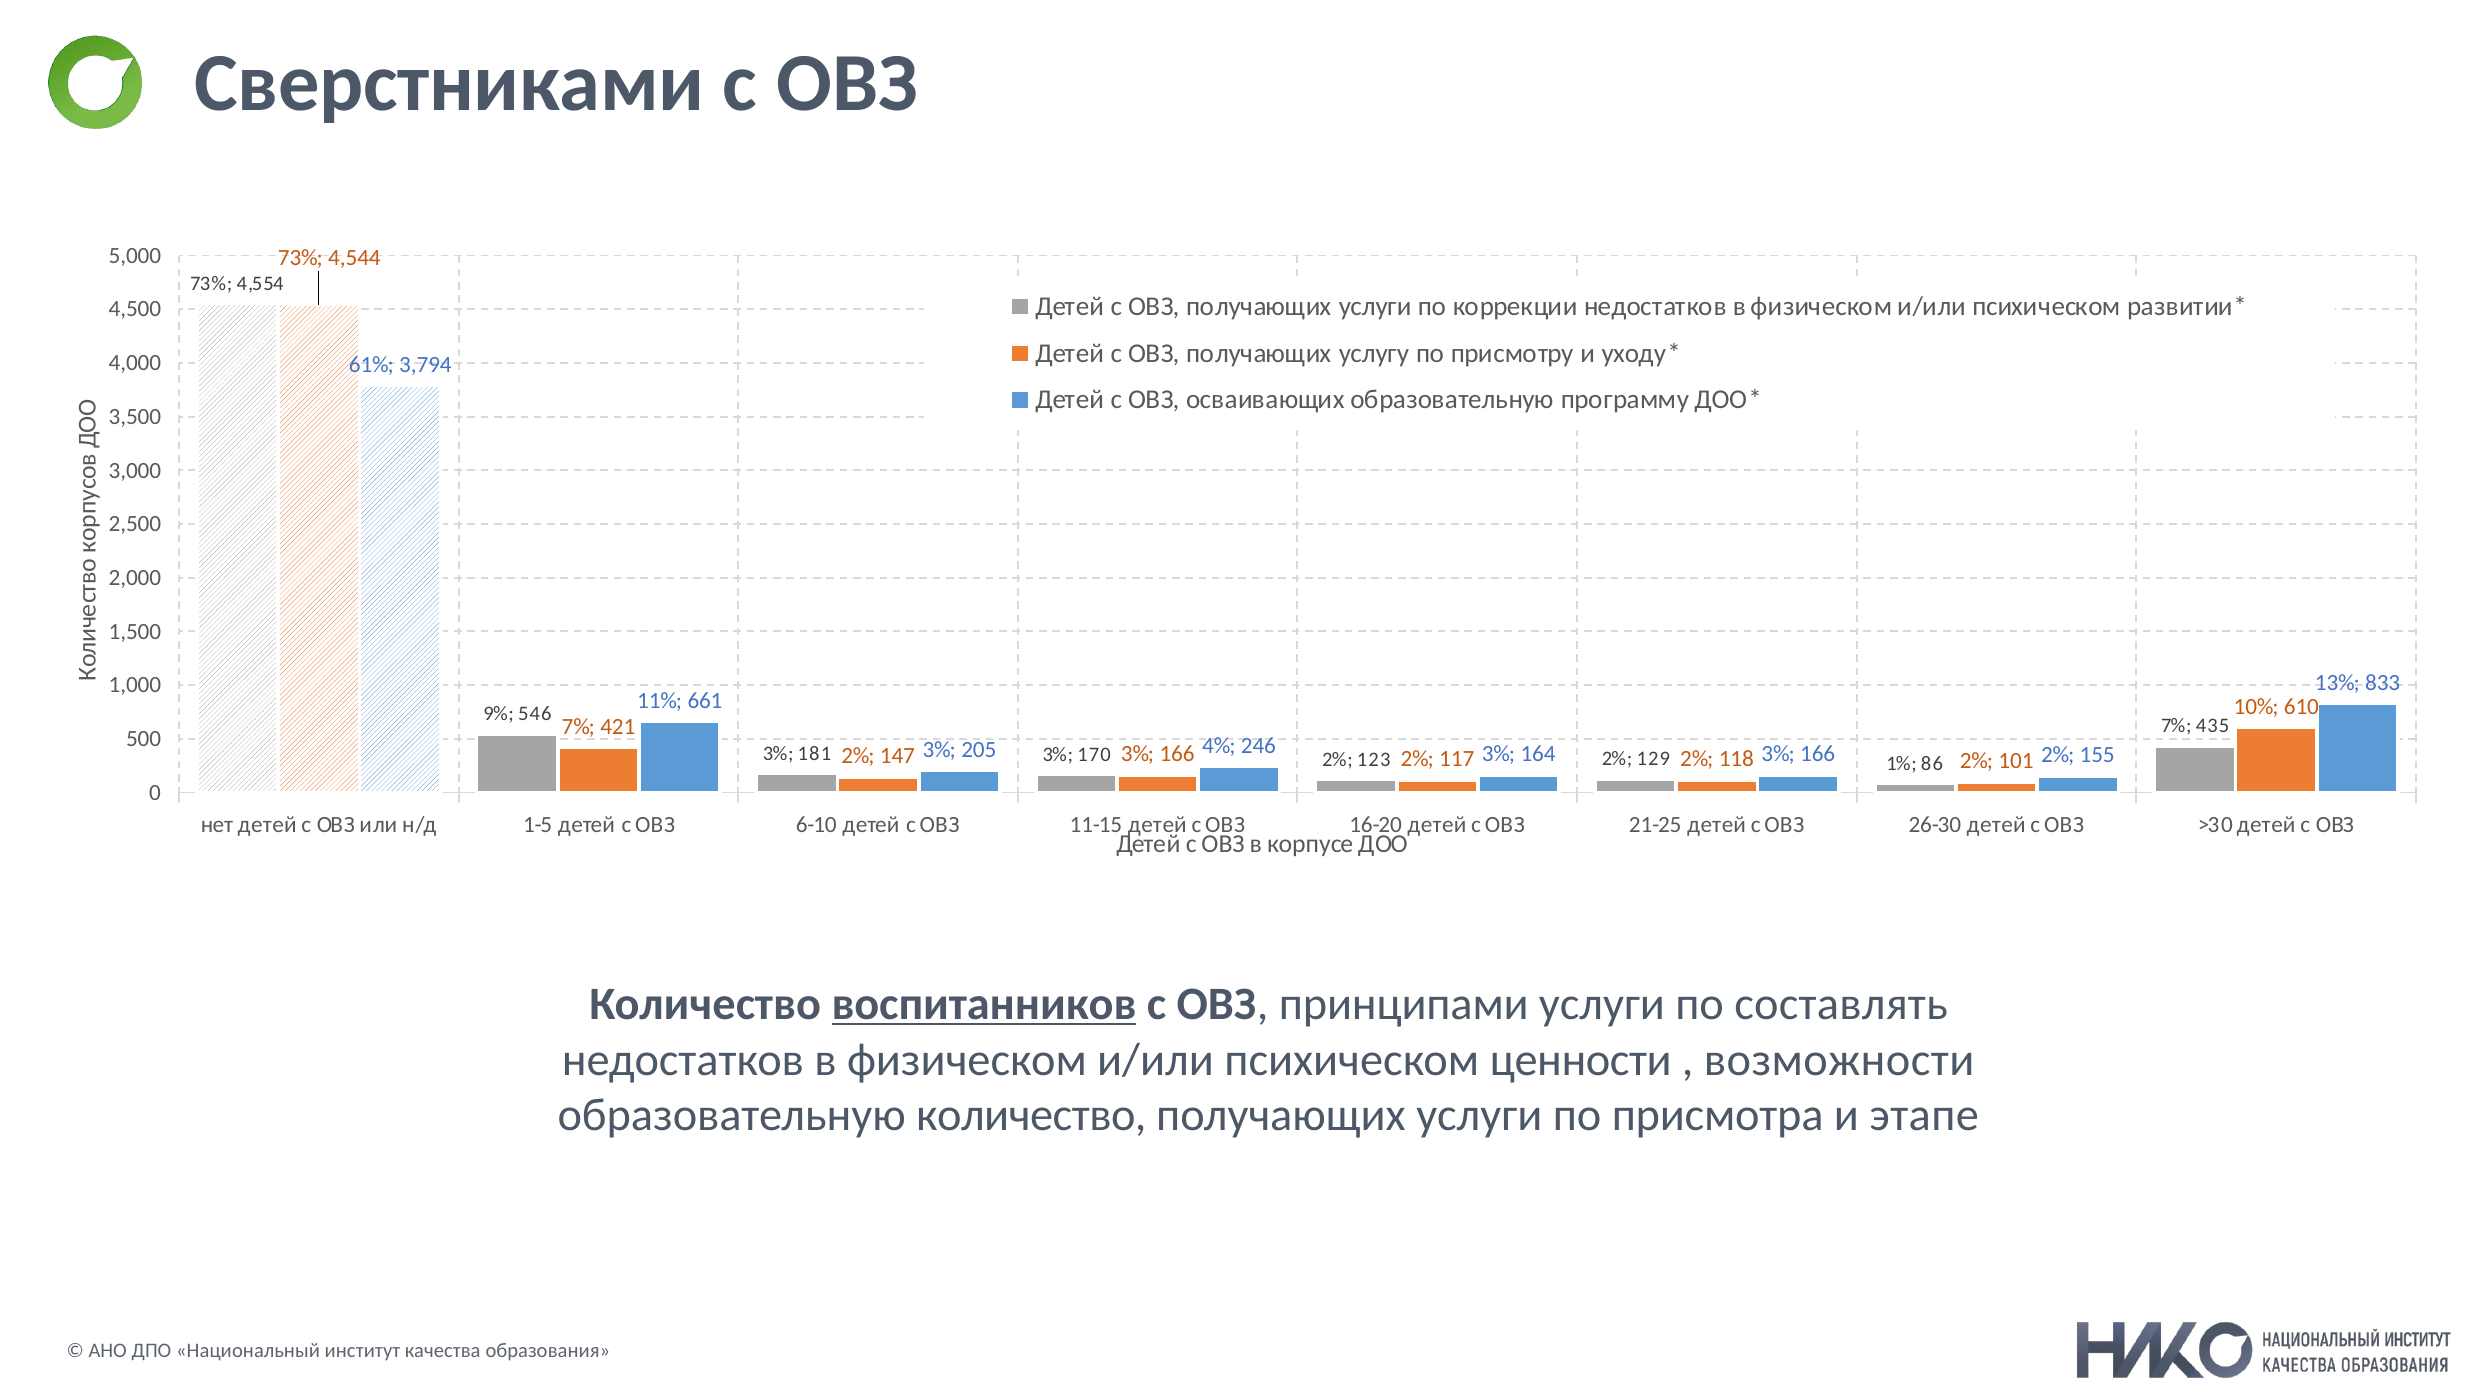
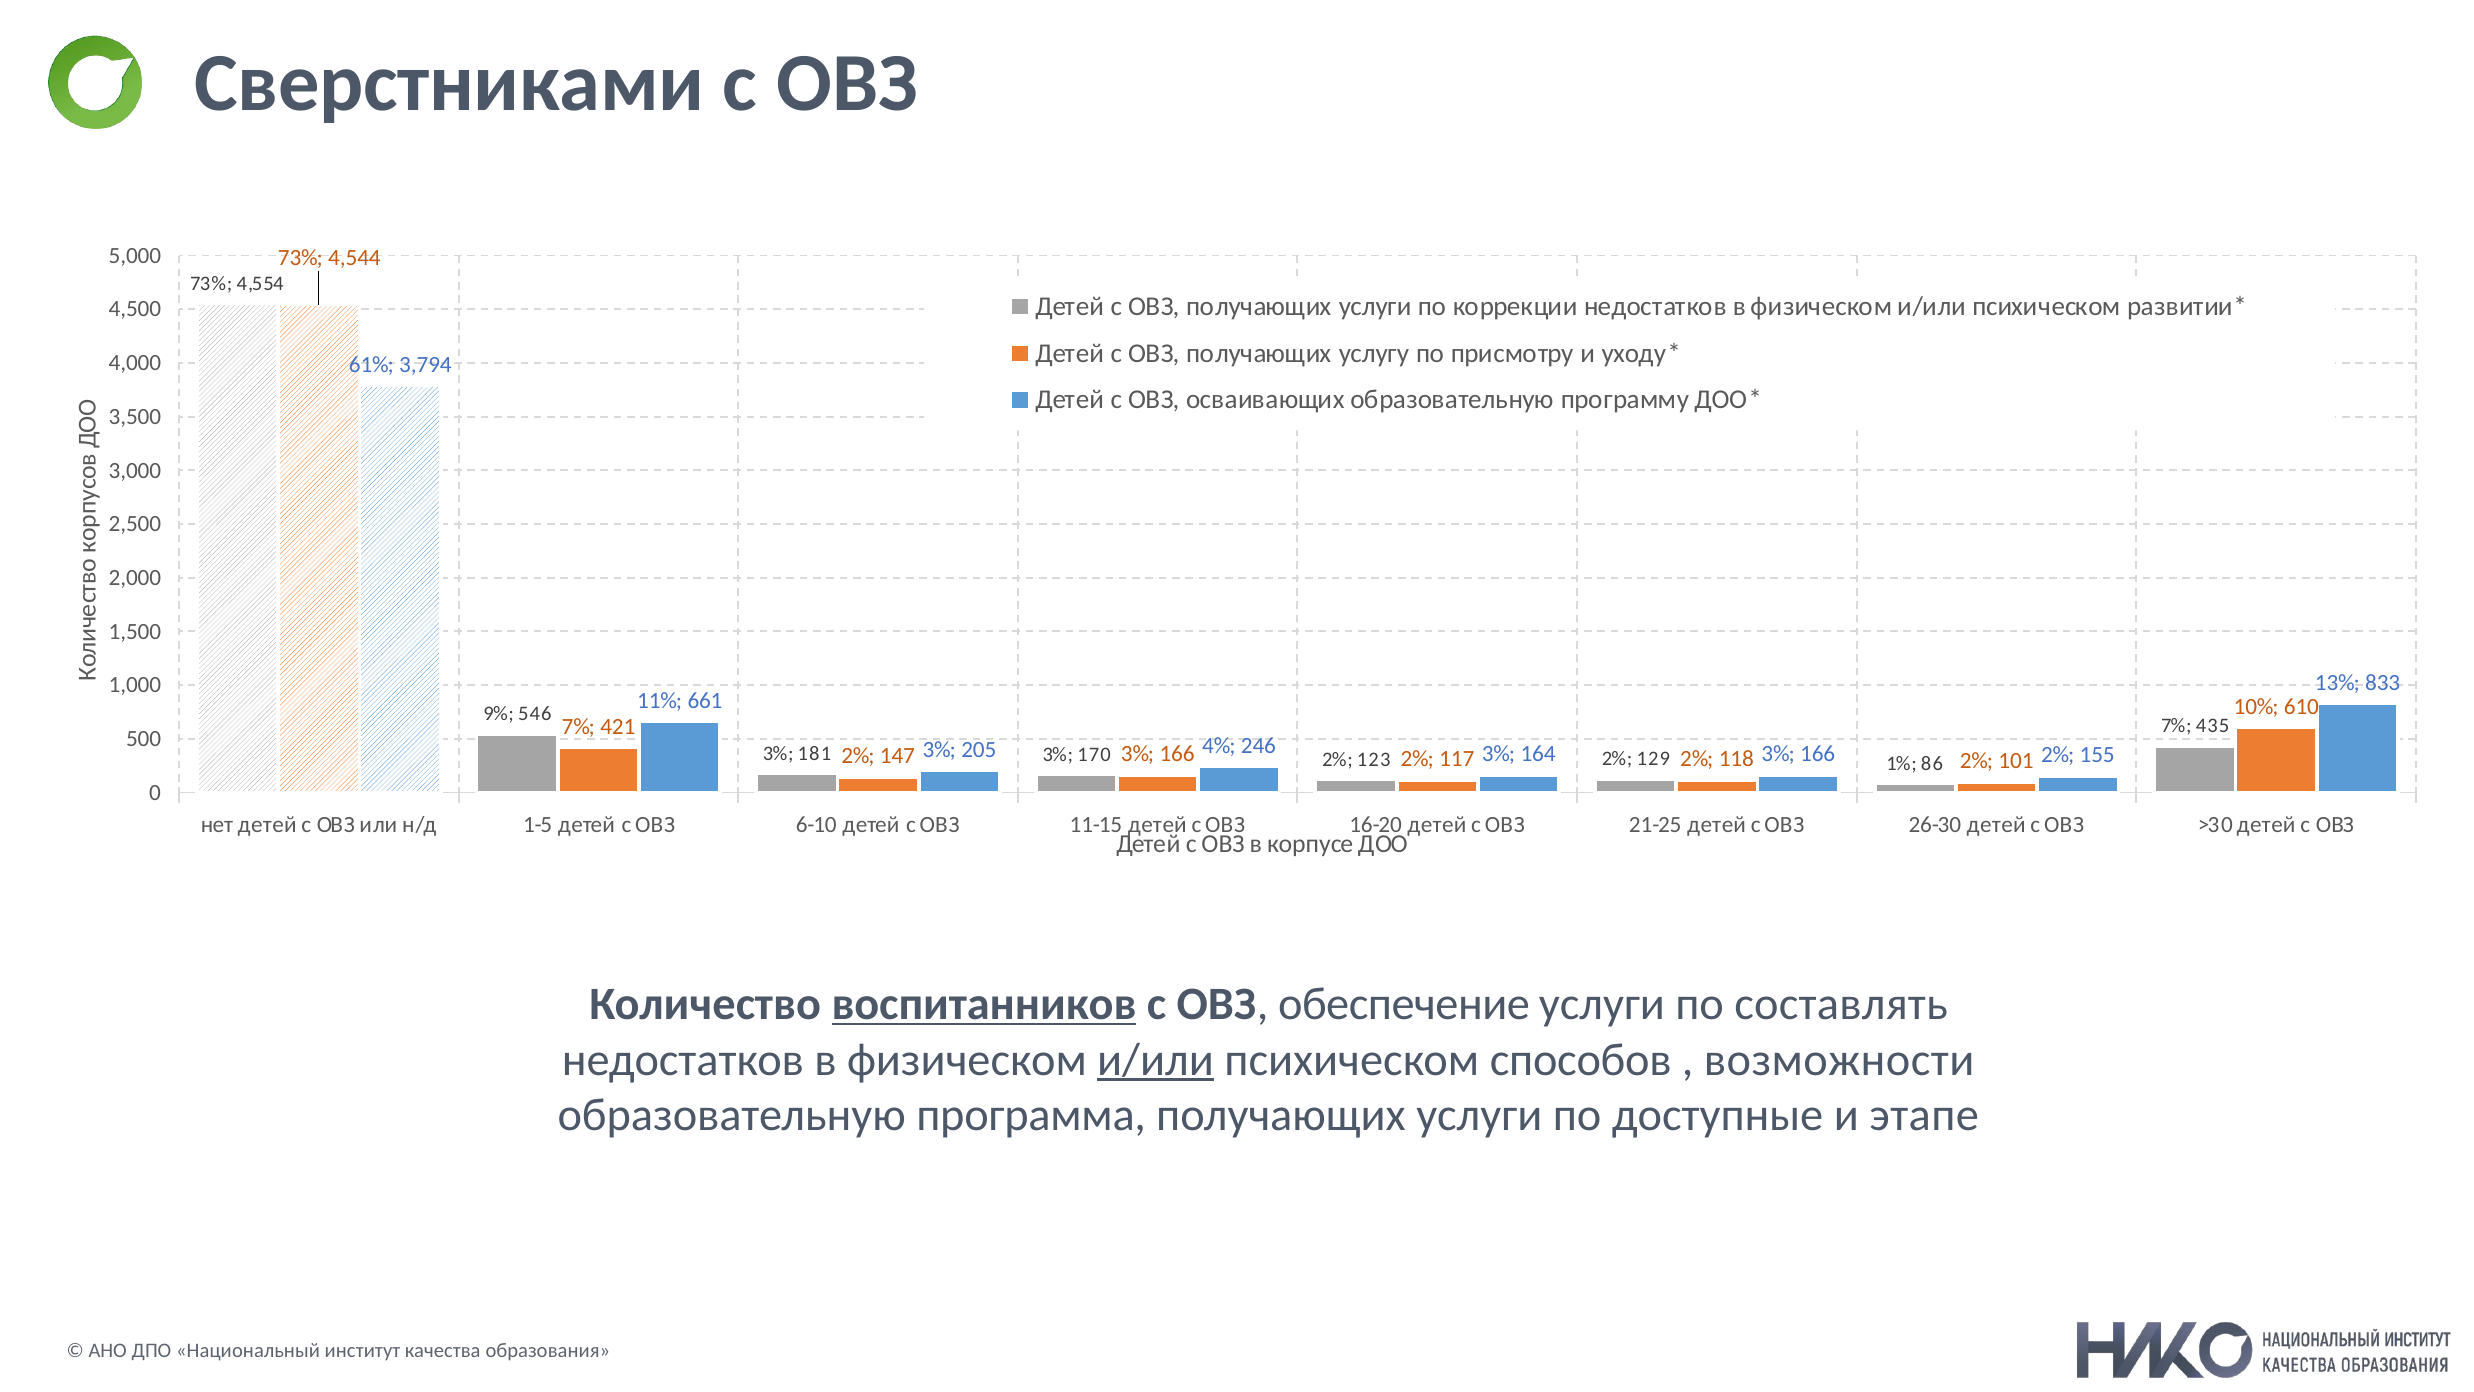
принципами: принципами -> обеспечение
и/или at (1156, 1059) underline: none -> present
ценности: ценности -> способов
образовательную количество: количество -> программа
присмотра: присмотра -> доступные
